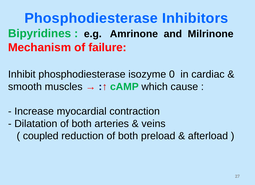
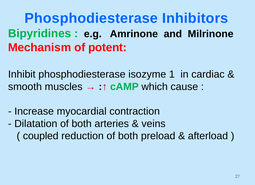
failure: failure -> potent
0: 0 -> 1
